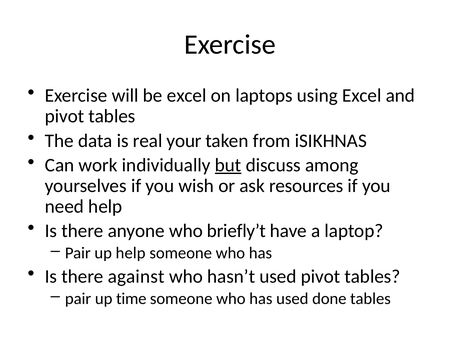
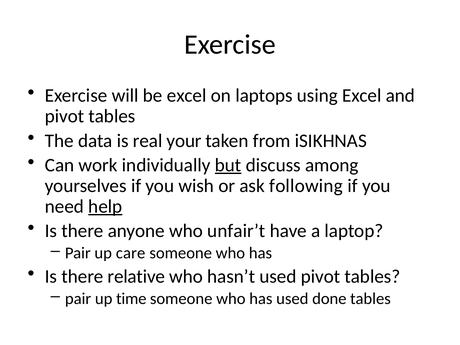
resources: resources -> following
help at (105, 206) underline: none -> present
briefly’t: briefly’t -> unfair’t
up help: help -> care
against: against -> relative
